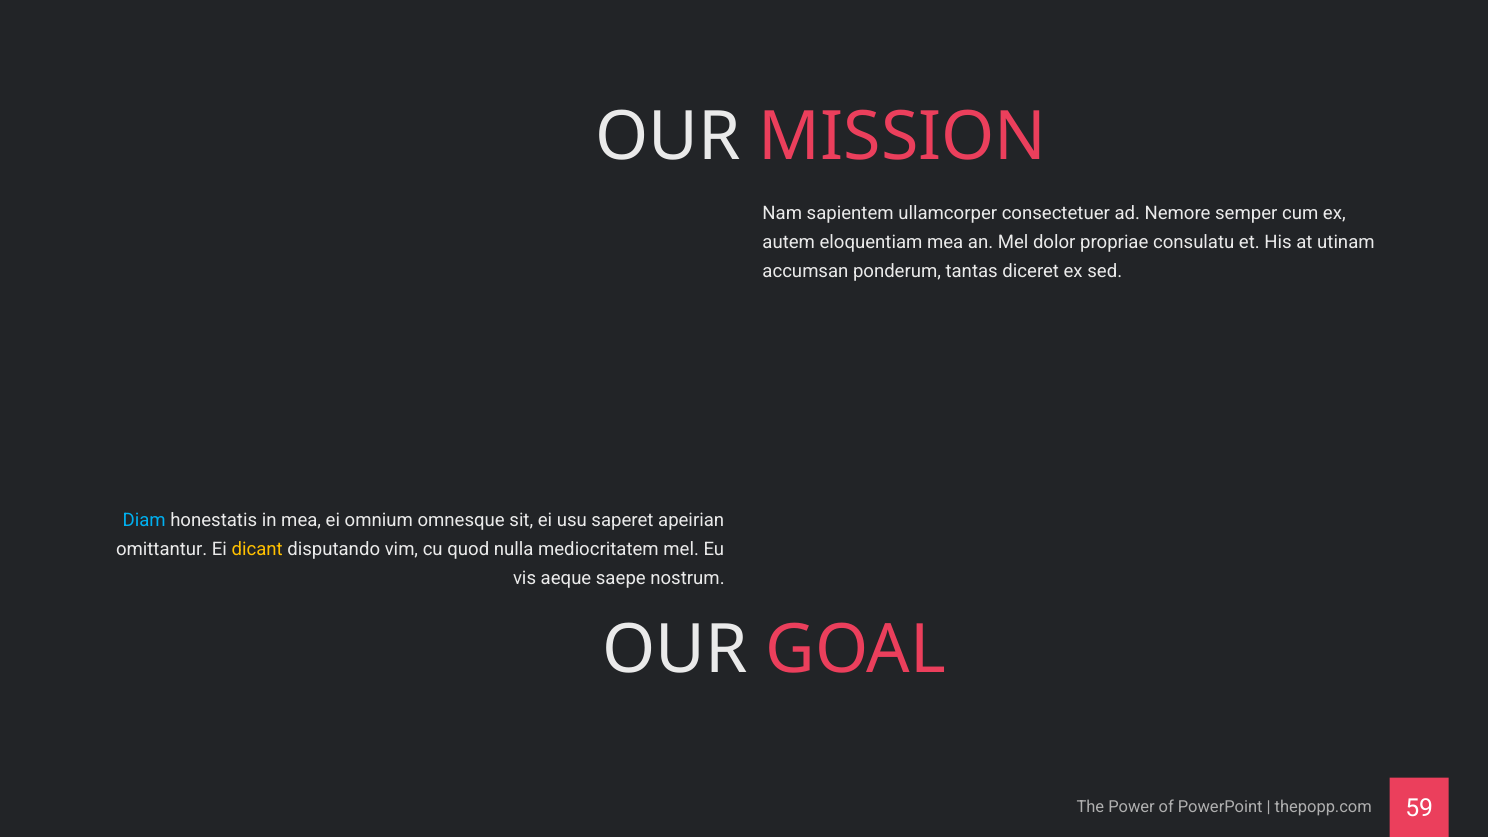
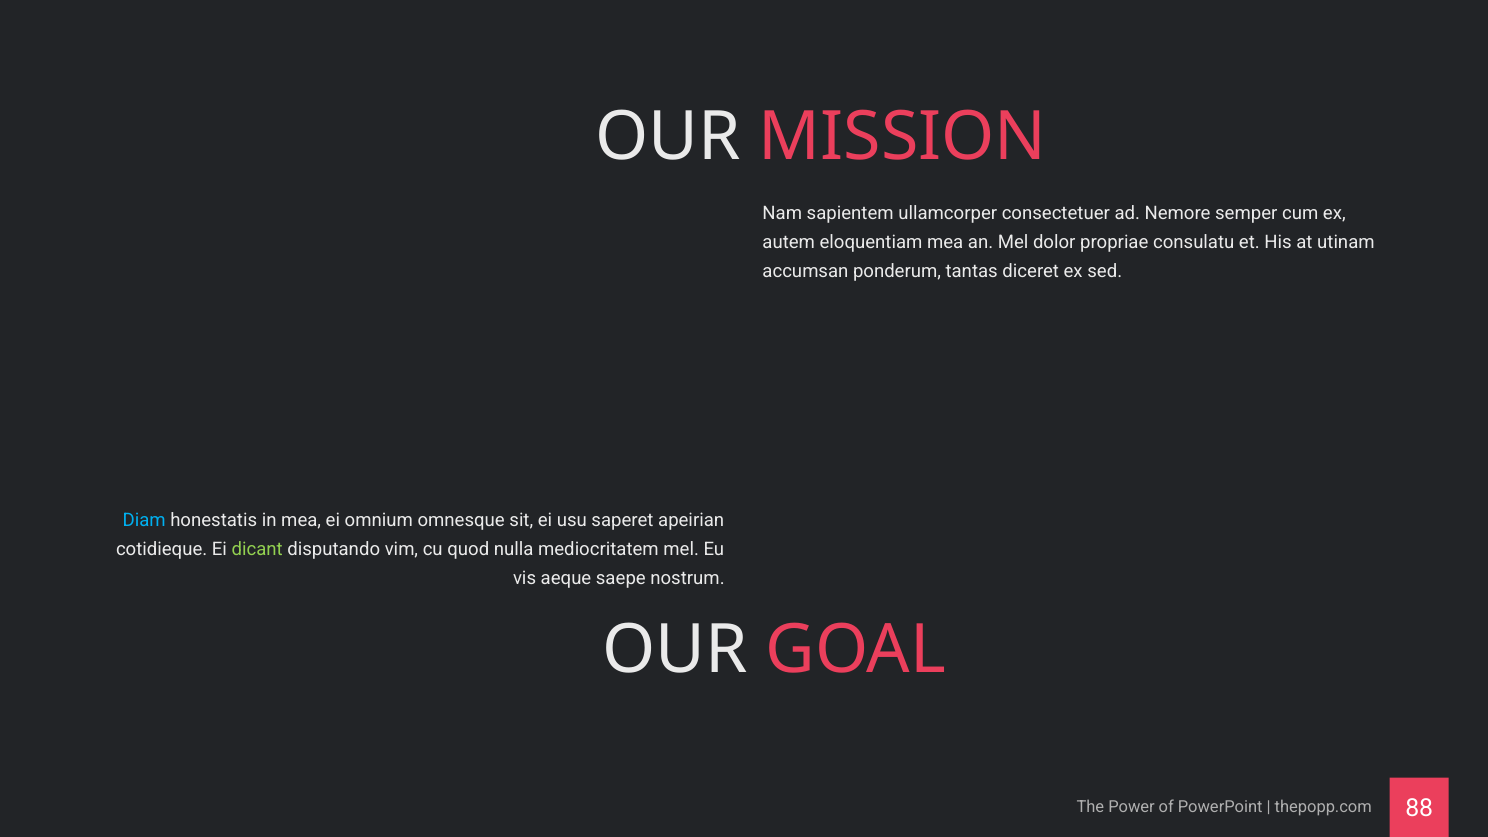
omittantur: omittantur -> cotidieque
dicant colour: yellow -> light green
59: 59 -> 88
